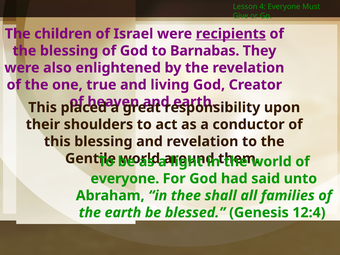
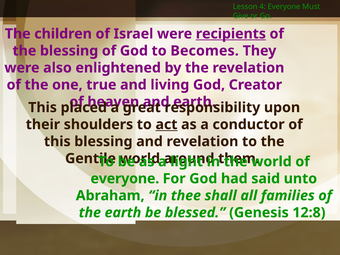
Barnabas: Barnabas -> Becomes
act underline: none -> present
12:4: 12:4 -> 12:8
